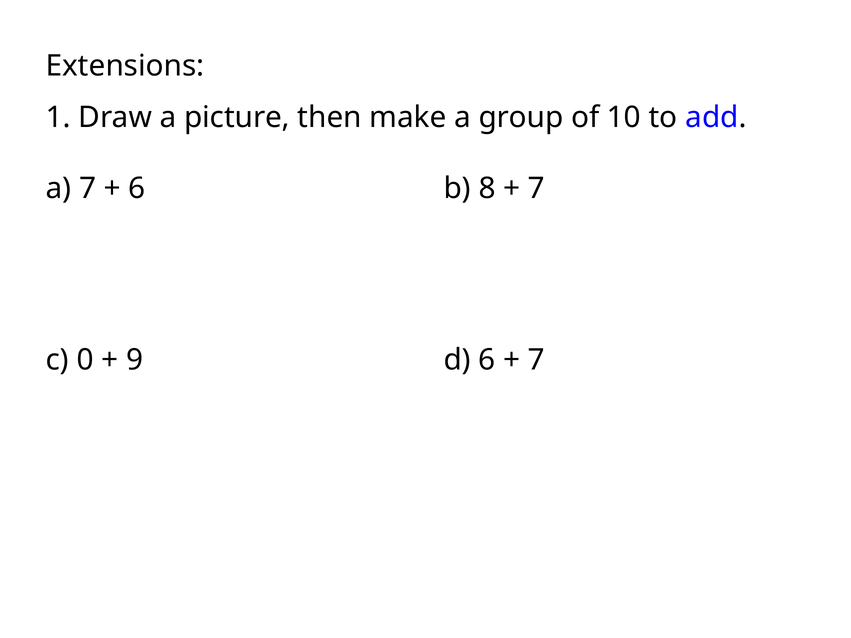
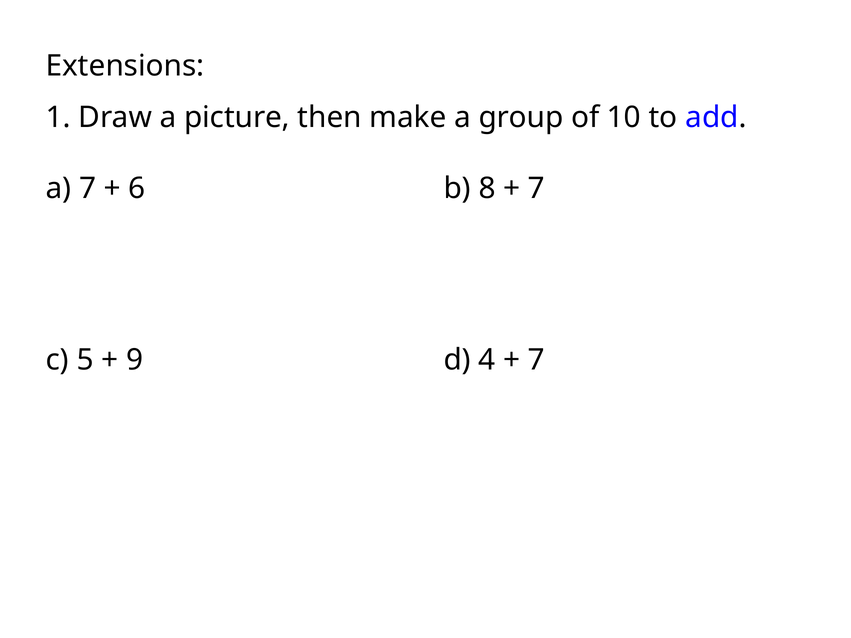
0: 0 -> 5
d 6: 6 -> 4
